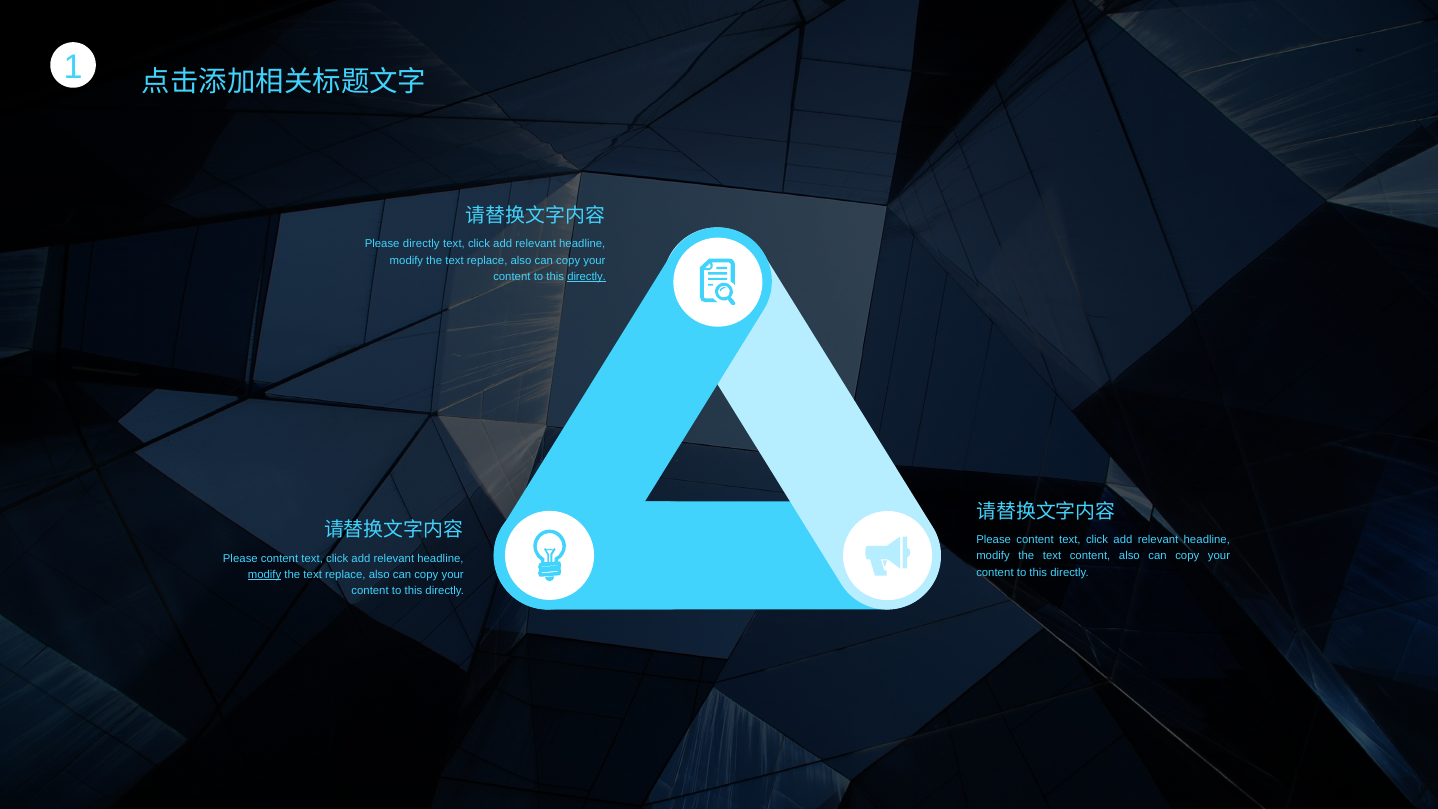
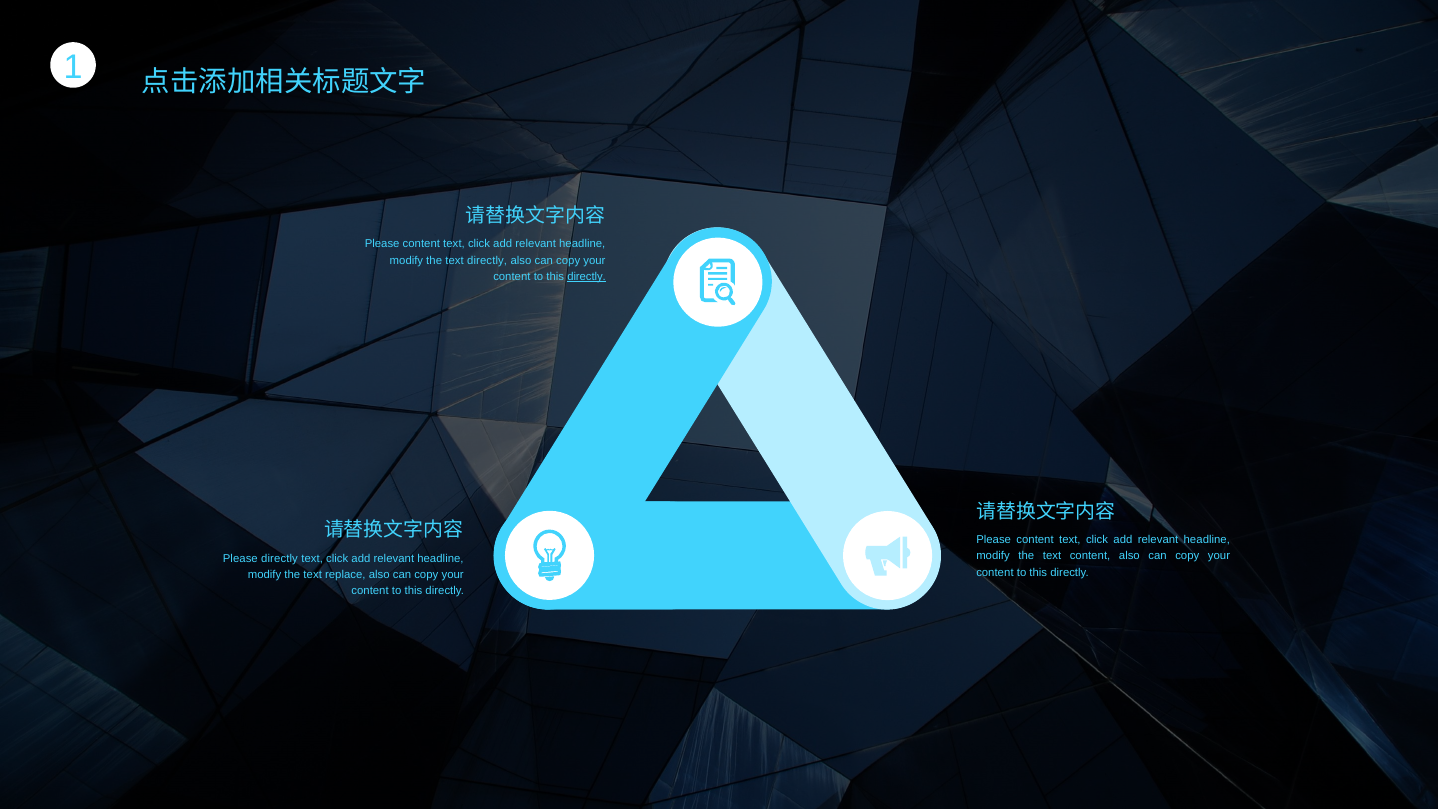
directly at (421, 244): directly -> content
replace at (487, 260): replace -> directly
content at (280, 558): content -> directly
modify at (265, 575) underline: present -> none
